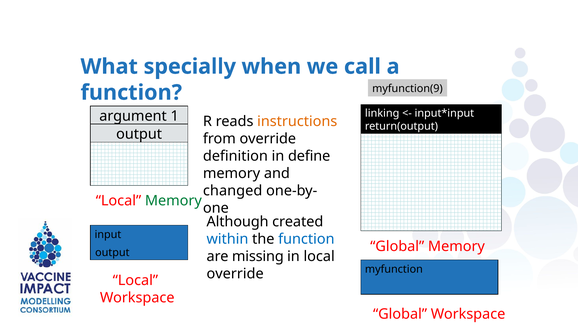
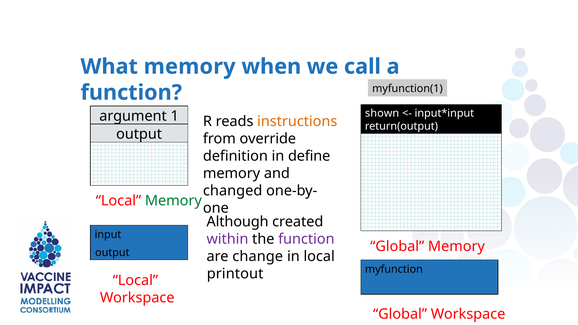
What specially: specially -> memory
myfunction(9: myfunction(9 -> myfunction(1
linking: linking -> shown
within colour: blue -> purple
function at (306, 239) colour: blue -> purple
missing: missing -> change
override at (235, 274): override -> printout
